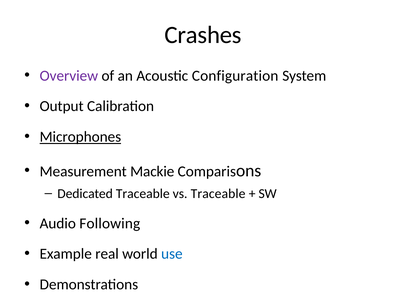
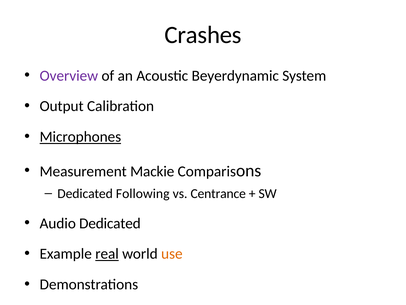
Configuration: Configuration -> Beyerdynamic
Dedicated Traceable: Traceable -> Following
vs Traceable: Traceable -> Centrance
Audio Following: Following -> Dedicated
real underline: none -> present
use colour: blue -> orange
